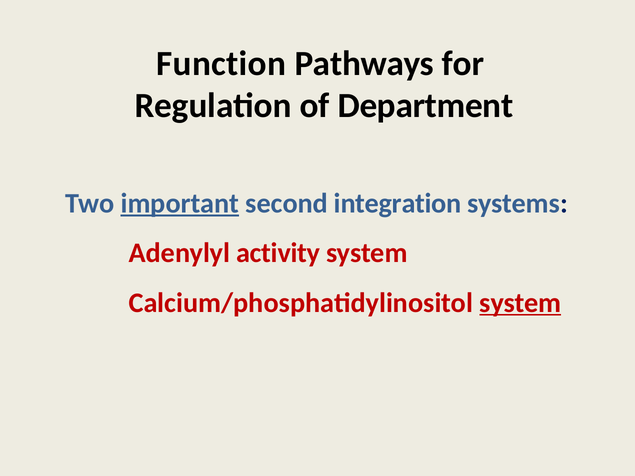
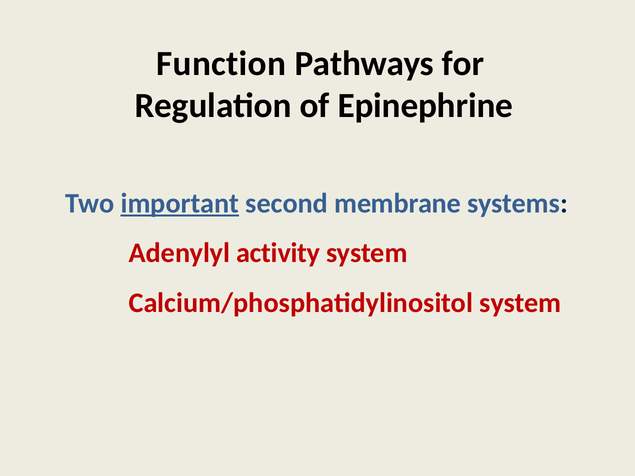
Department: Department -> Epinephrine
integration: integration -> membrane
system at (520, 303) underline: present -> none
